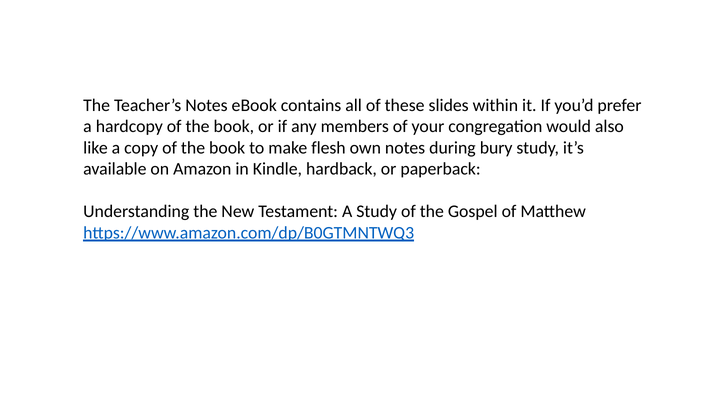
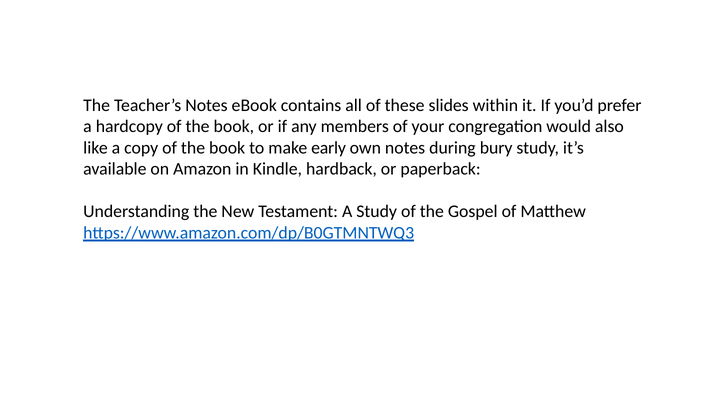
flesh: flesh -> early
